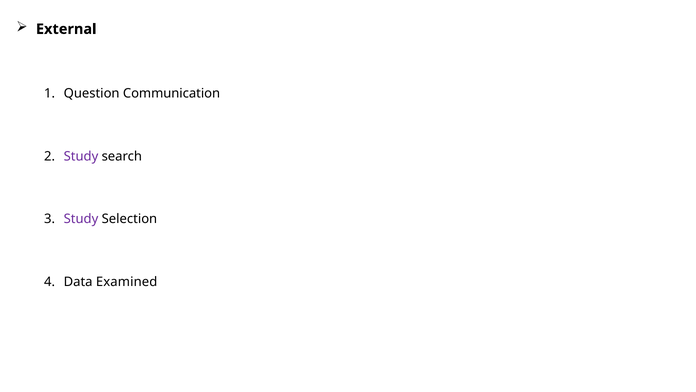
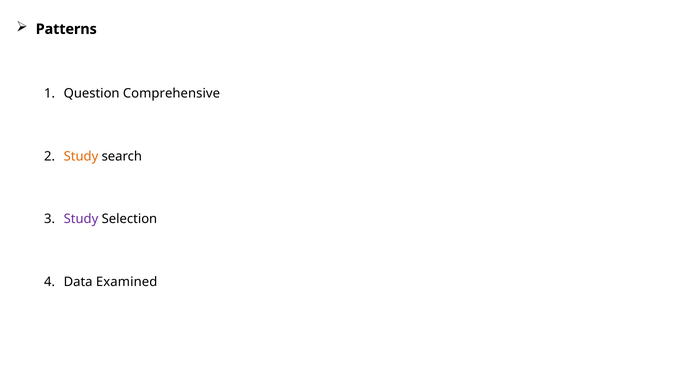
External: External -> Patterns
Communication: Communication -> Comprehensive
Study at (81, 156) colour: purple -> orange
